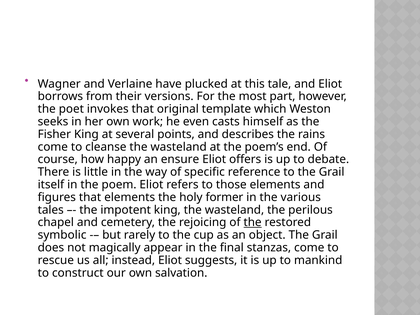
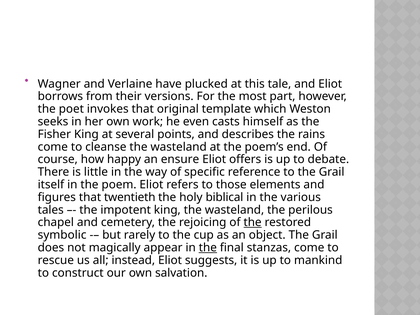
that elements: elements -> twentieth
former: former -> biblical
the at (208, 248) underline: none -> present
